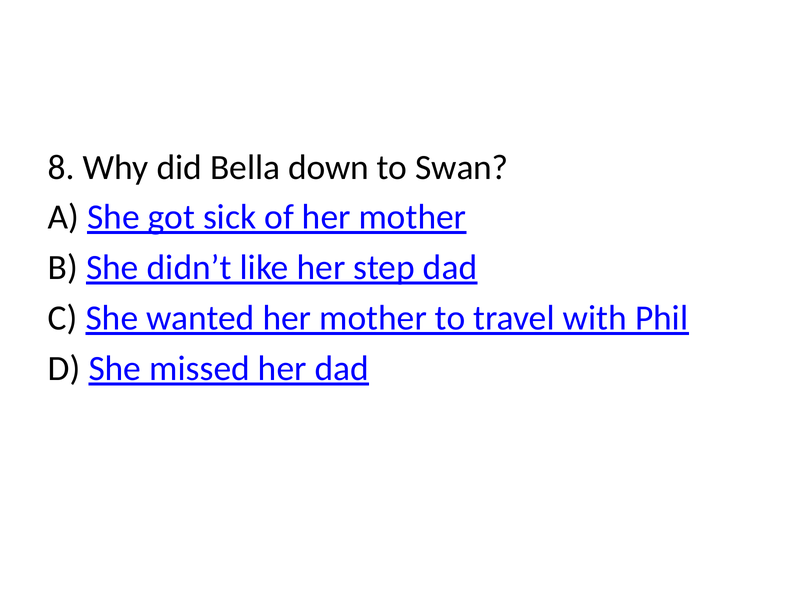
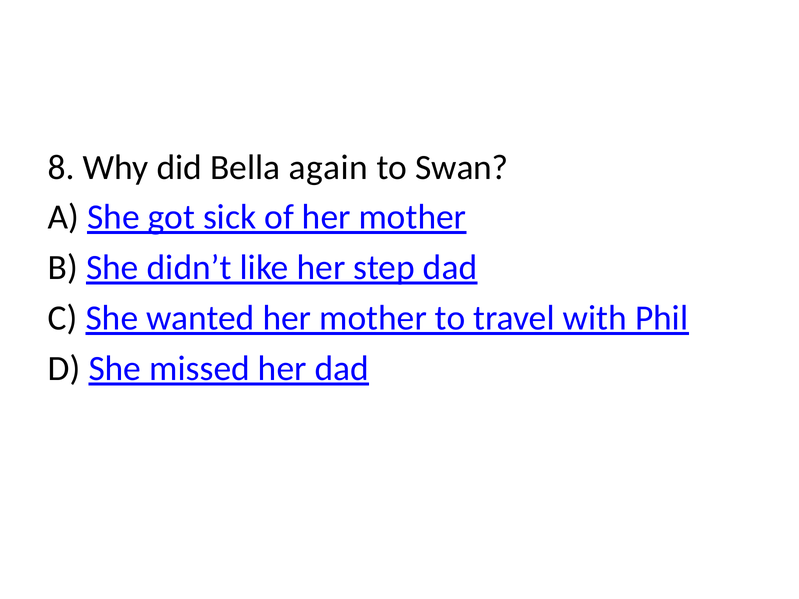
down: down -> again
